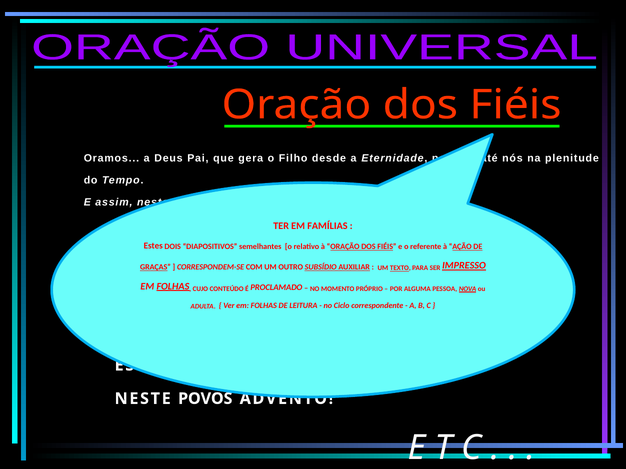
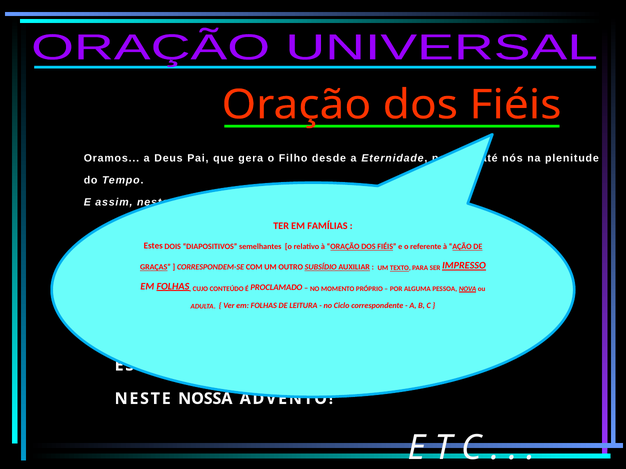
NESTE POVOS: POVOS -> NOSSA
